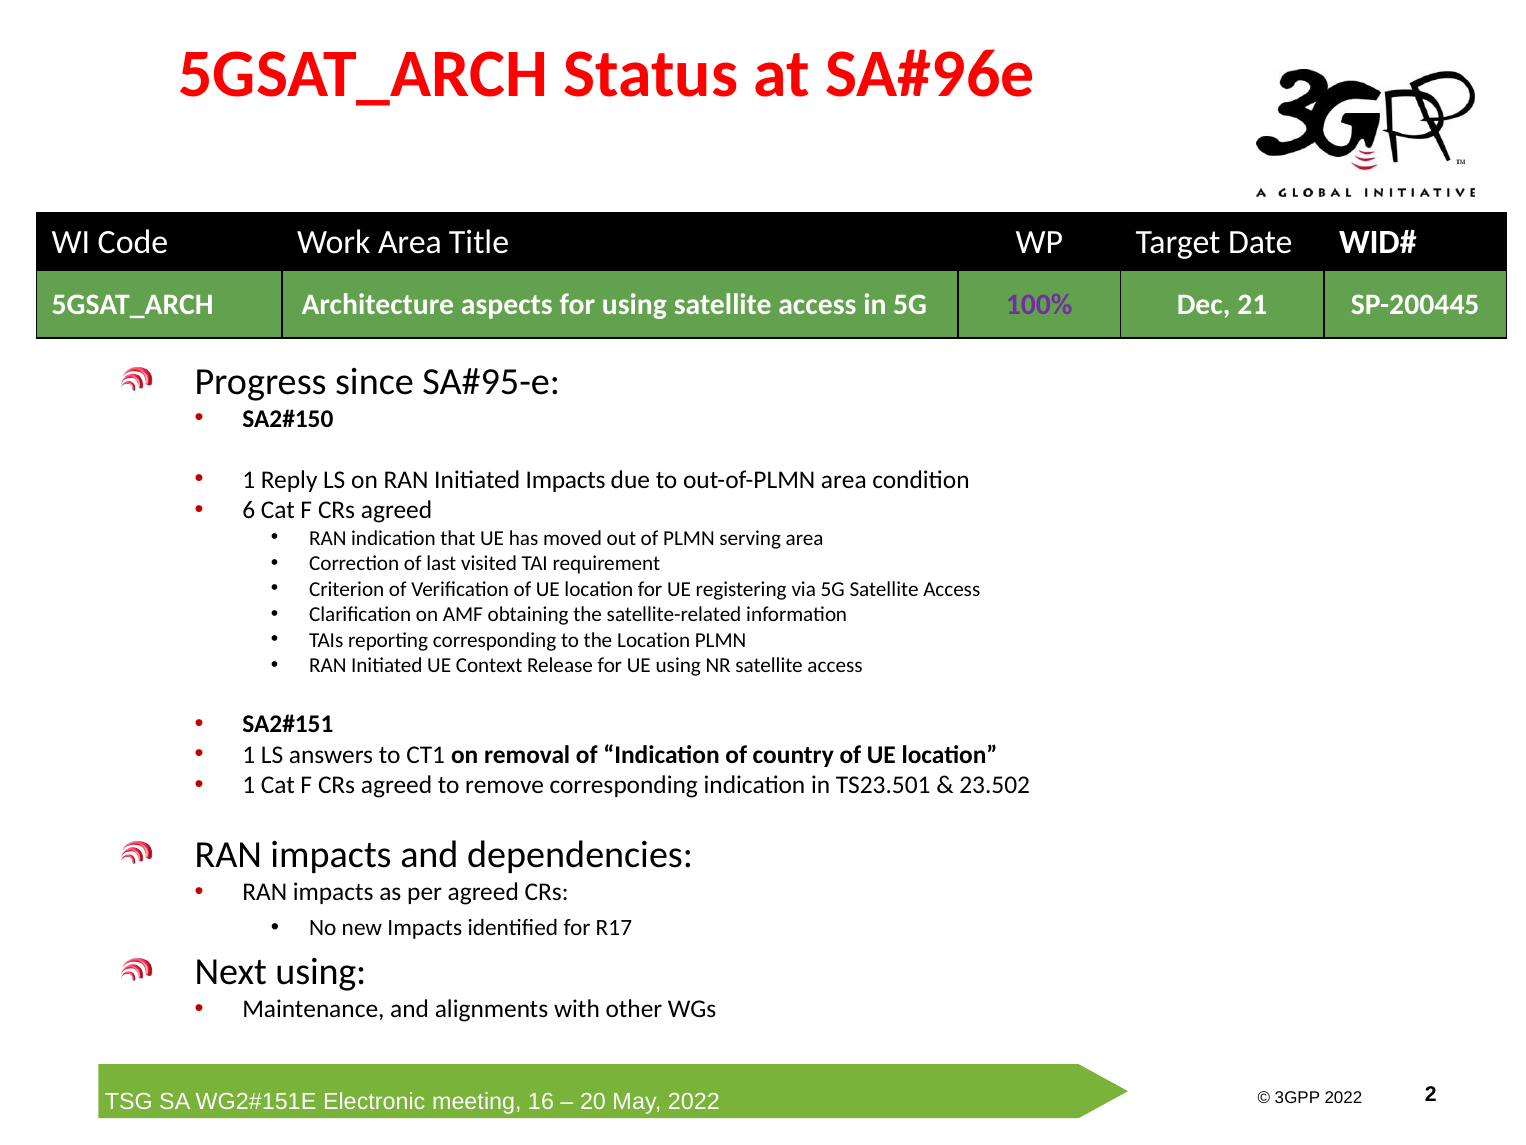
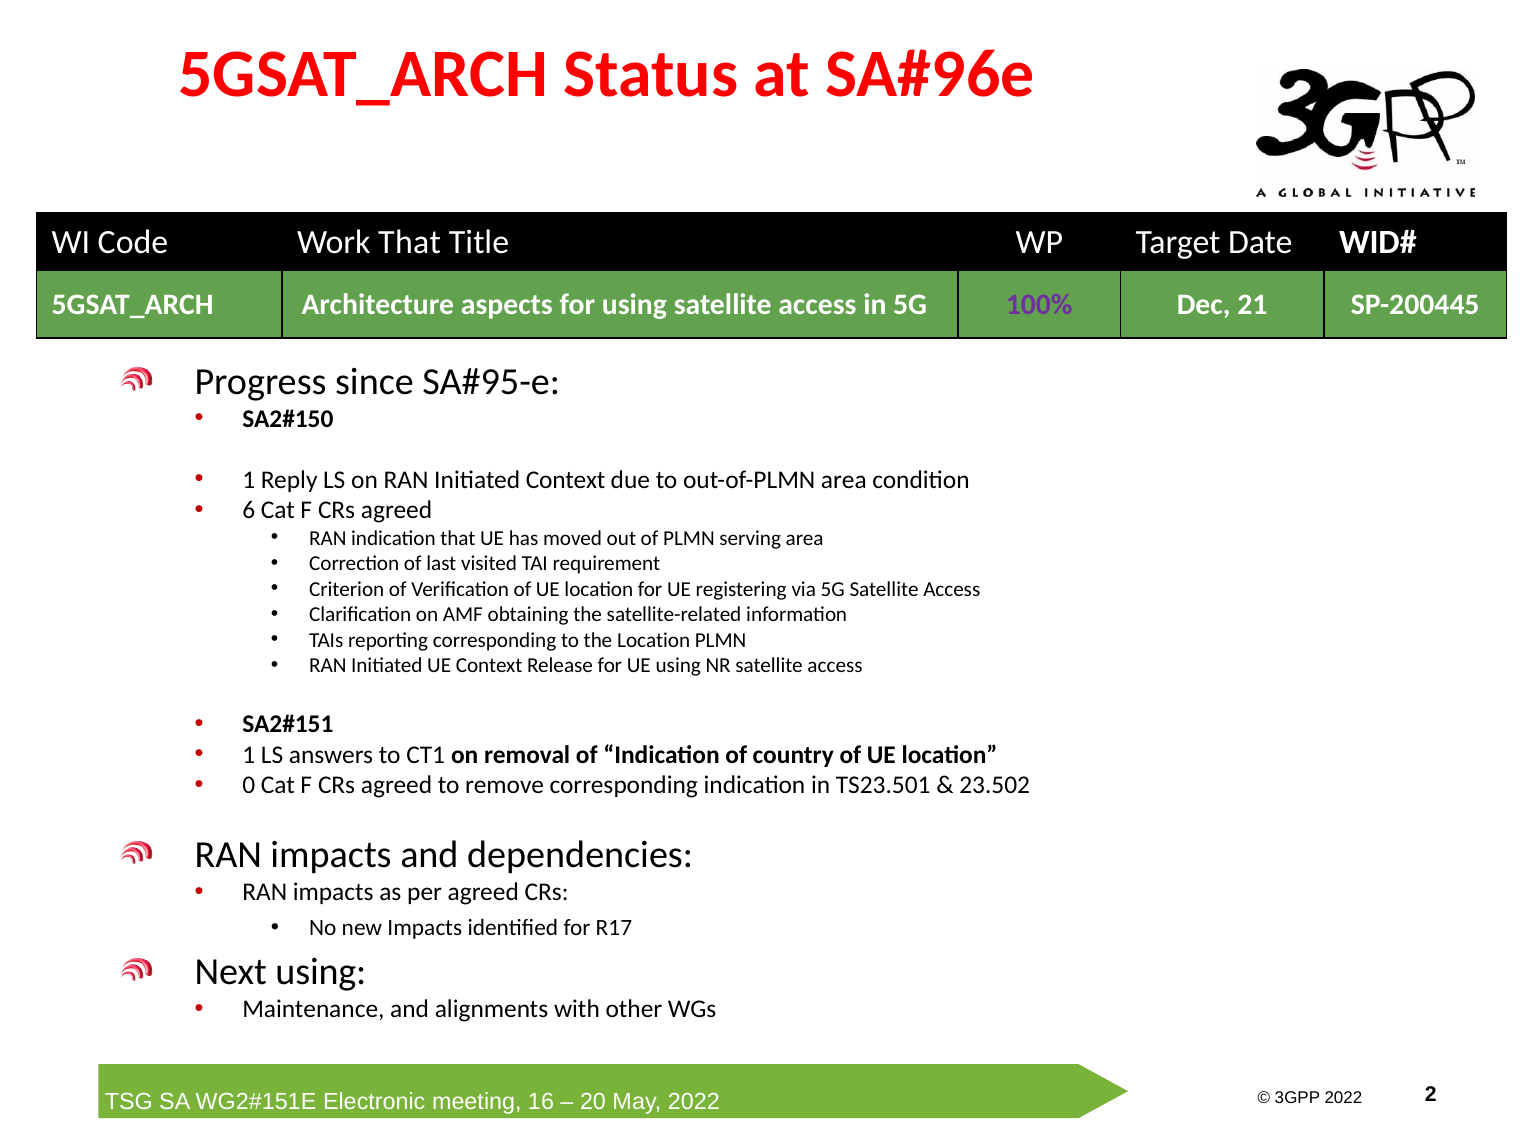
Work Area: Area -> That
Initiated Impacts: Impacts -> Context
1 at (249, 785): 1 -> 0
